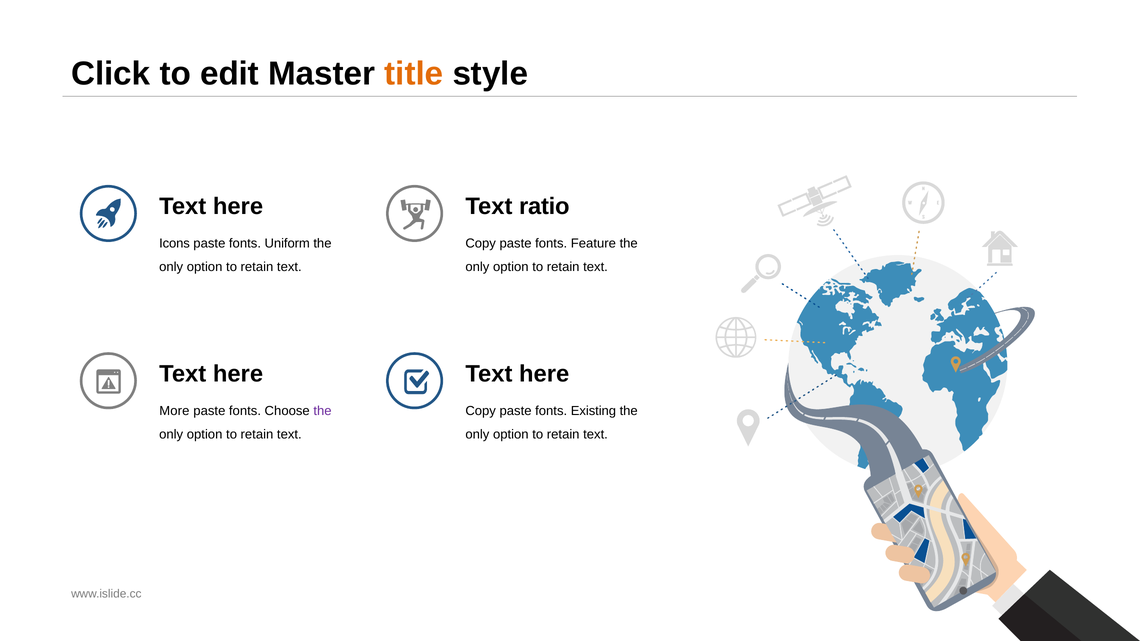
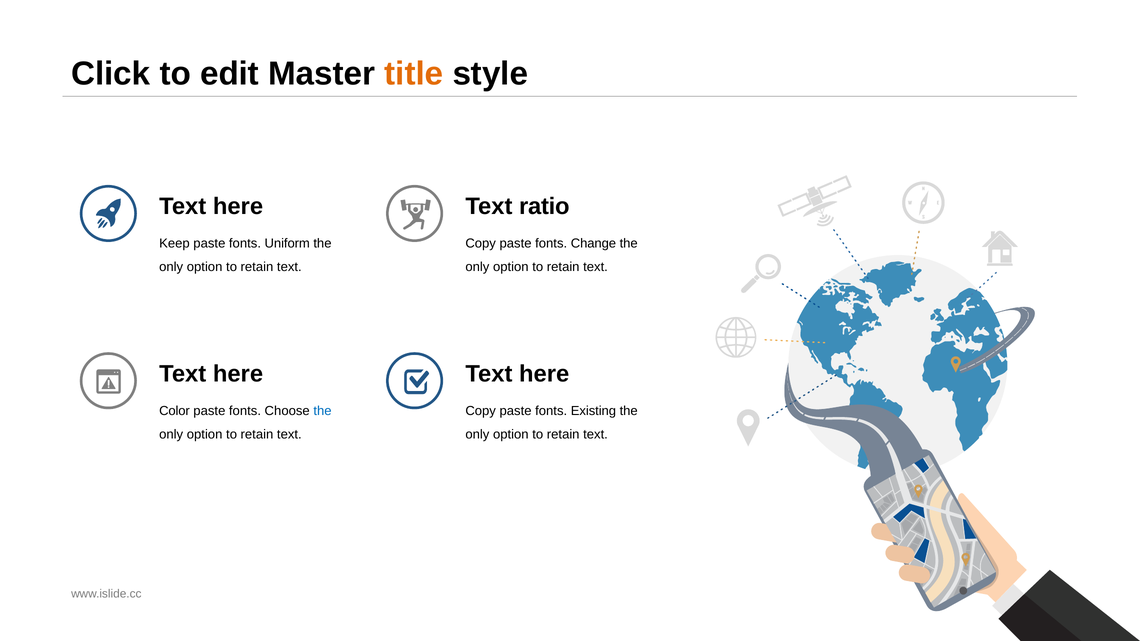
Icons: Icons -> Keep
Feature: Feature -> Change
More: More -> Color
the at (322, 411) colour: purple -> blue
